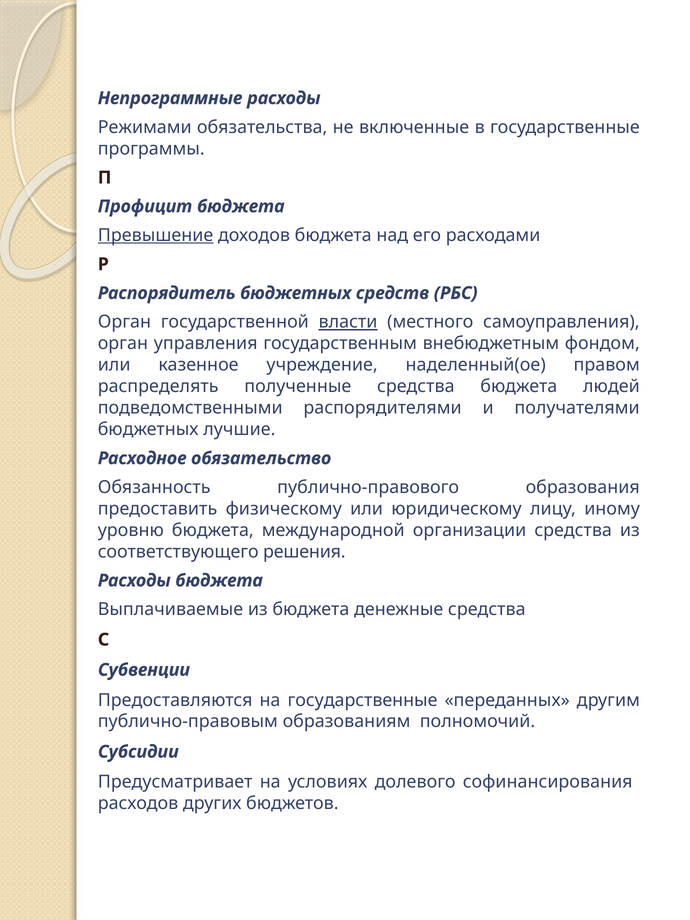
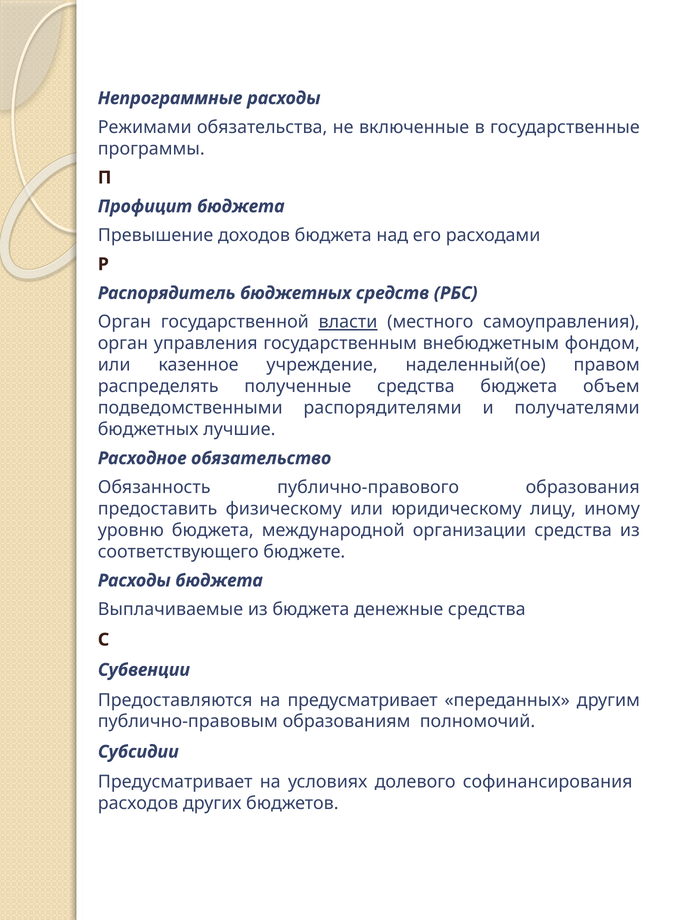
Превышение underline: present -> none
людей: людей -> объем
решения: решения -> бюджете
на государственные: государственные -> предусматривает
